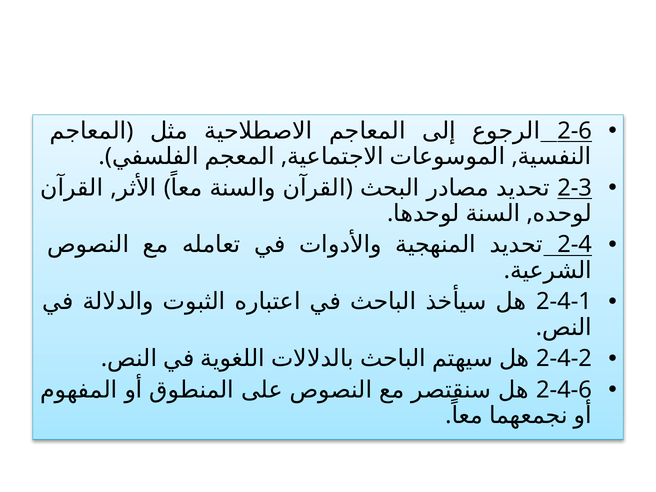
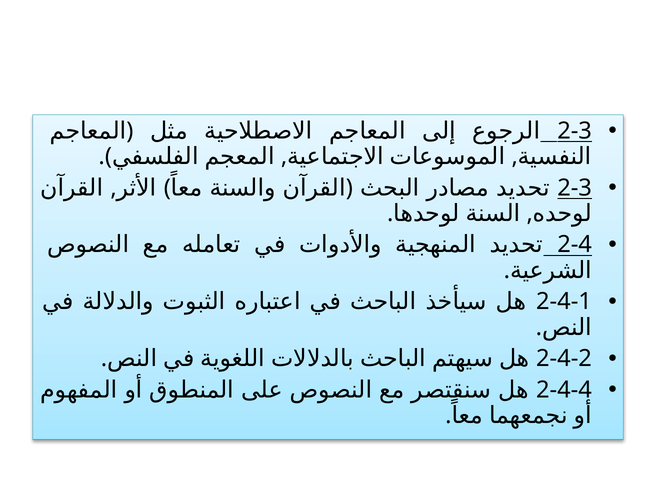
2-6 at (575, 131): 2-6 -> 2-3
2-4-6: 2-4-6 -> 2-4-4
